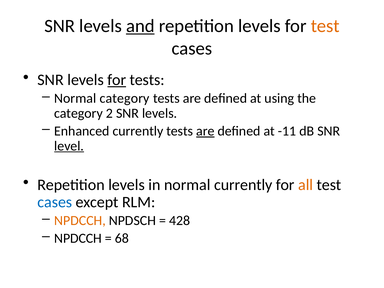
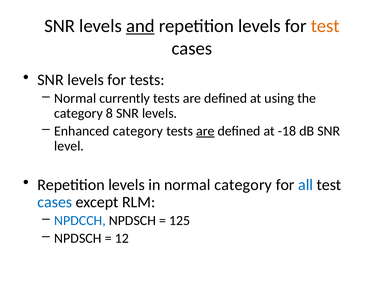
for at (117, 80) underline: present -> none
Normal category: category -> currently
2: 2 -> 8
Enhanced currently: currently -> category
-11: -11 -> -18
level underline: present -> none
normal currently: currently -> category
all colour: orange -> blue
NPDCCH at (80, 221) colour: orange -> blue
428: 428 -> 125
NPDCCH at (78, 238): NPDCCH -> NPDSCH
68: 68 -> 12
